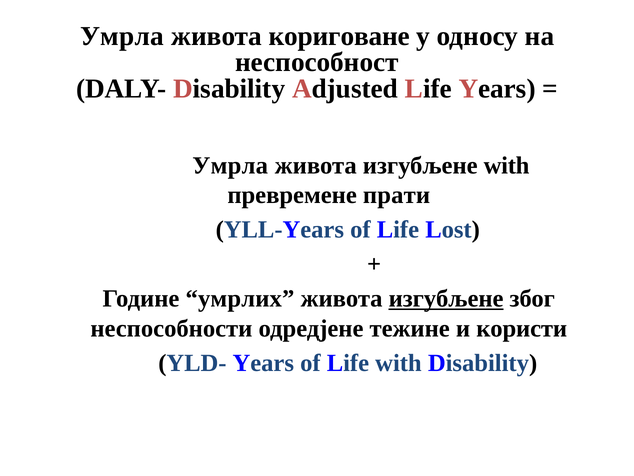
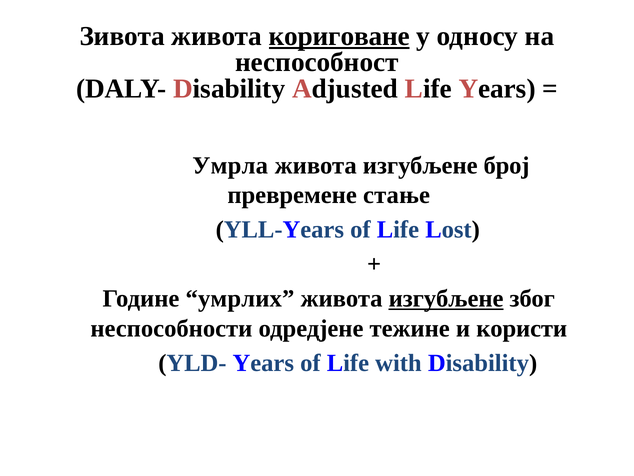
Умрла at (122, 36): Умрла -> Зивота
кориговане underline: none -> present
изгубљене with: with -> број
прати: прати -> стање
